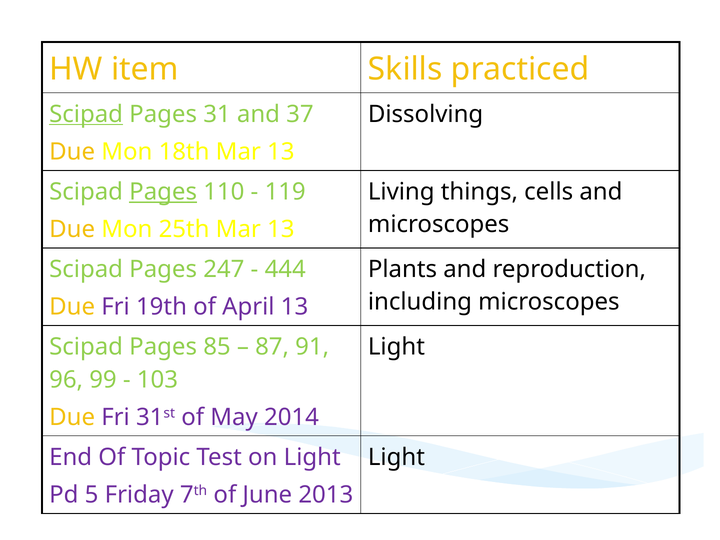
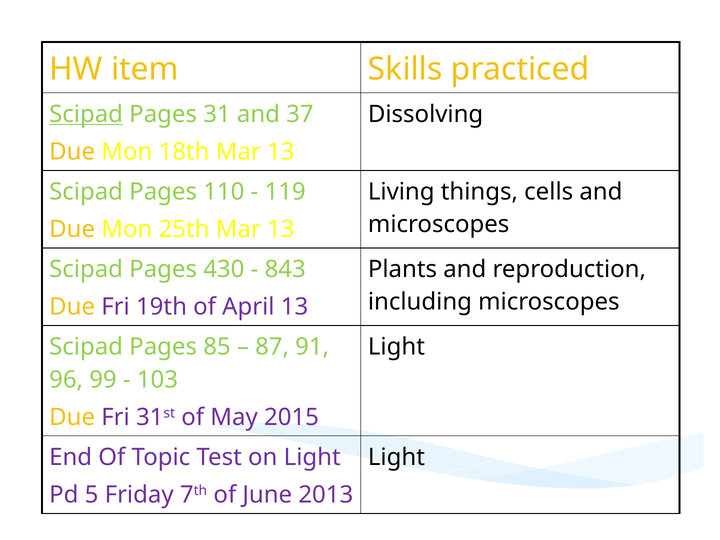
Pages at (163, 192) underline: present -> none
247: 247 -> 430
444: 444 -> 843
2014: 2014 -> 2015
